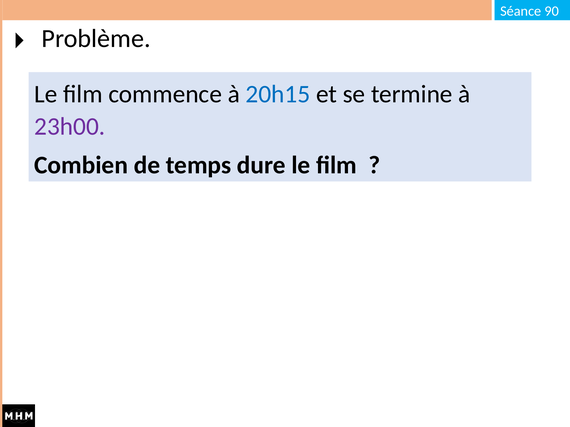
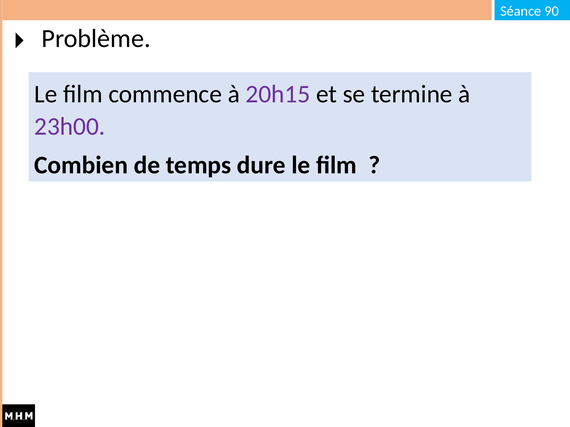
20h15 colour: blue -> purple
